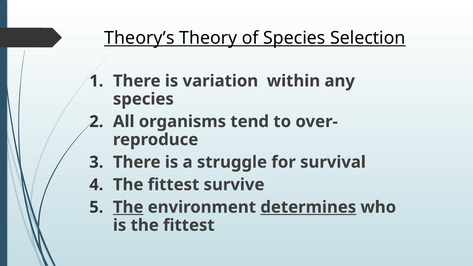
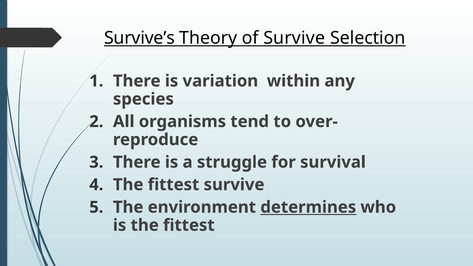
Theory’s: Theory’s -> Survive’s
of Species: Species -> Survive
The at (128, 207) underline: present -> none
